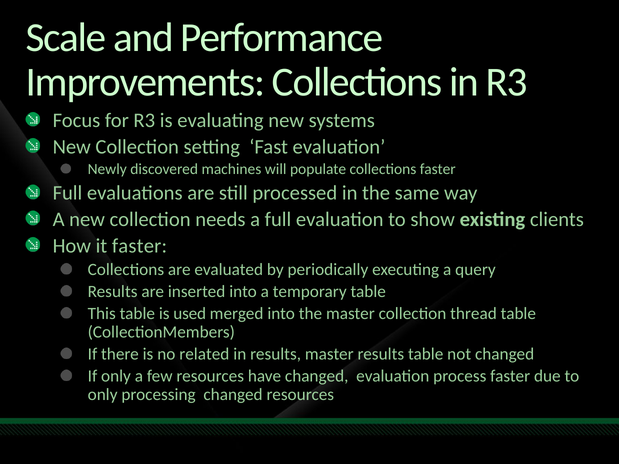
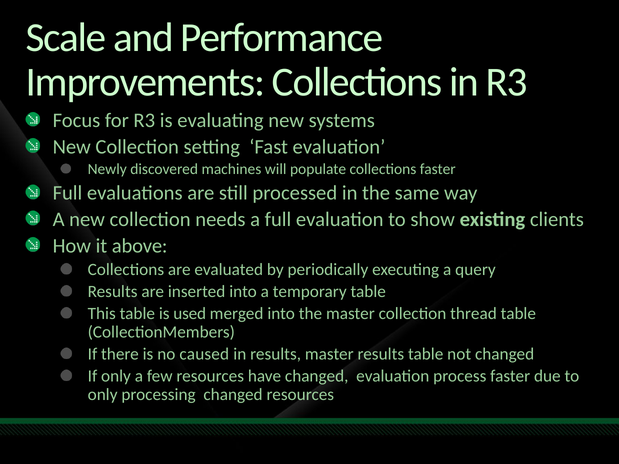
it faster: faster -> above
related: related -> caused
